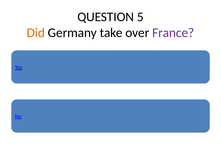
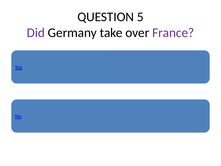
Did colour: orange -> purple
